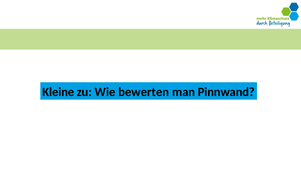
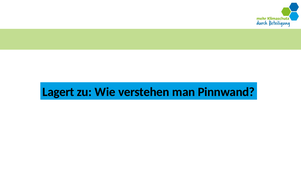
Kleine: Kleine -> Lagert
bewerten: bewerten -> verstehen
